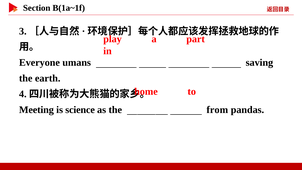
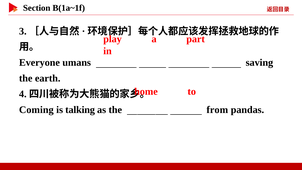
Meeting: Meeting -> Coming
science: science -> talking
